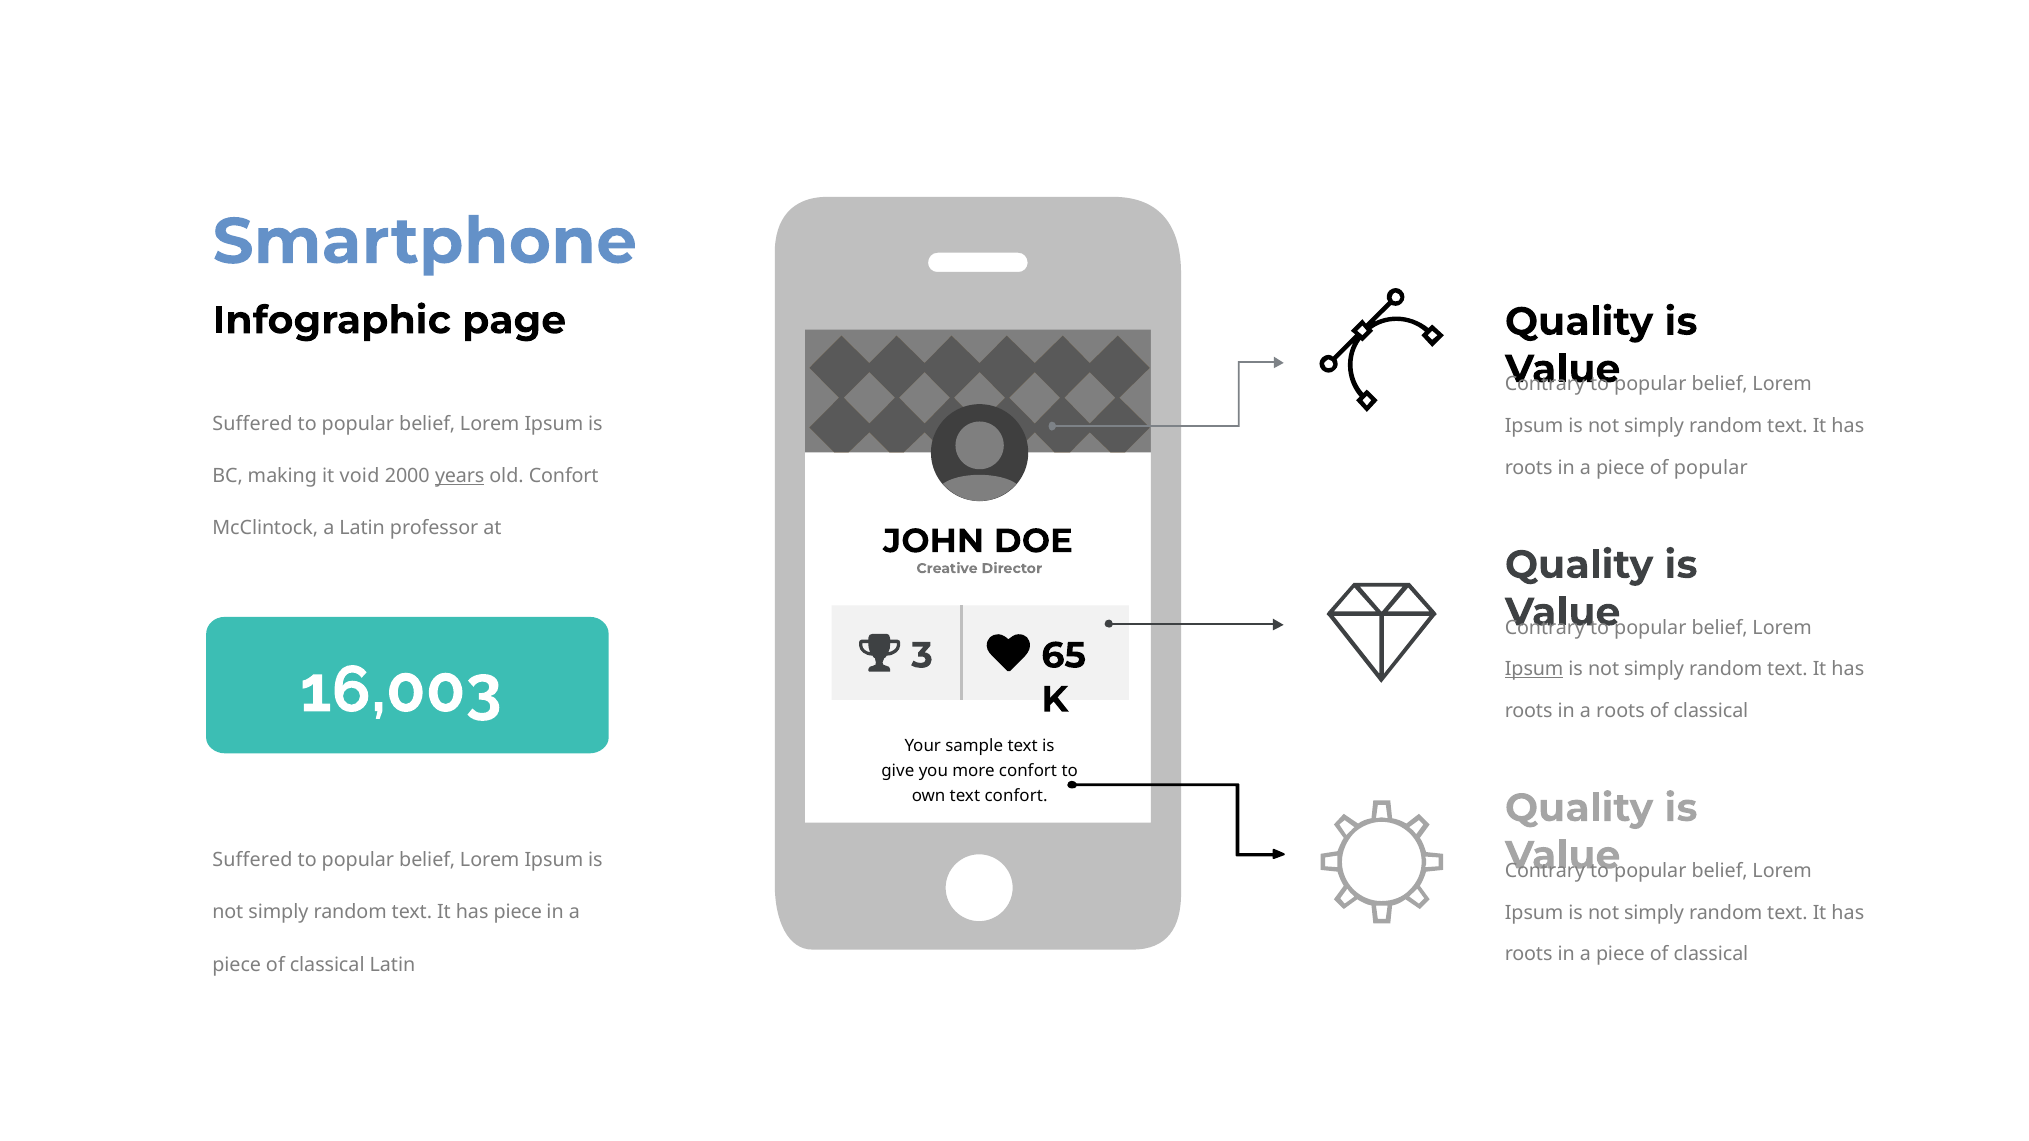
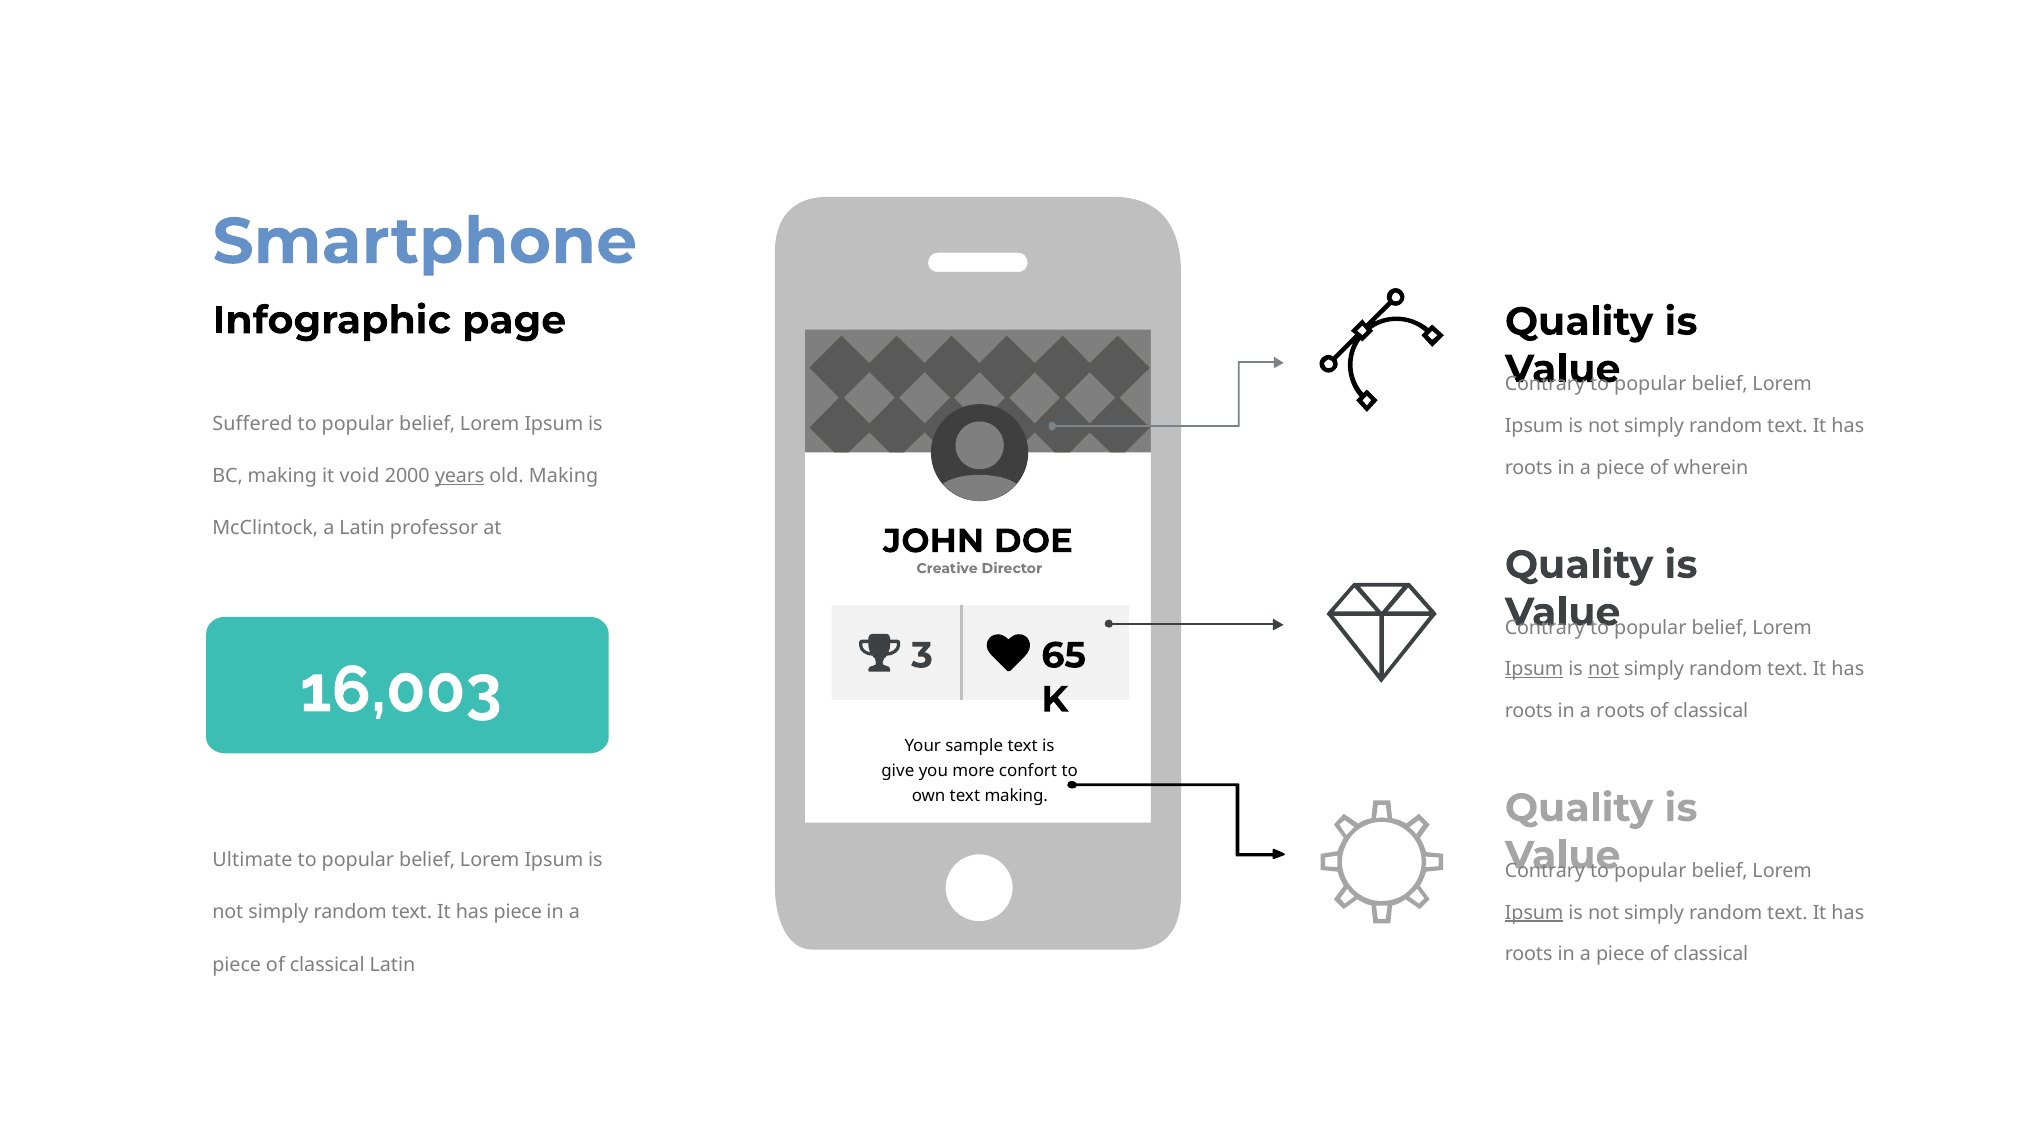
of popular: popular -> wherein
old Confort: Confort -> Making
not at (1604, 670) underline: none -> present
text confort: confort -> making
Suffered at (252, 860): Suffered -> Ultimate
Ipsum at (1534, 913) underline: none -> present
